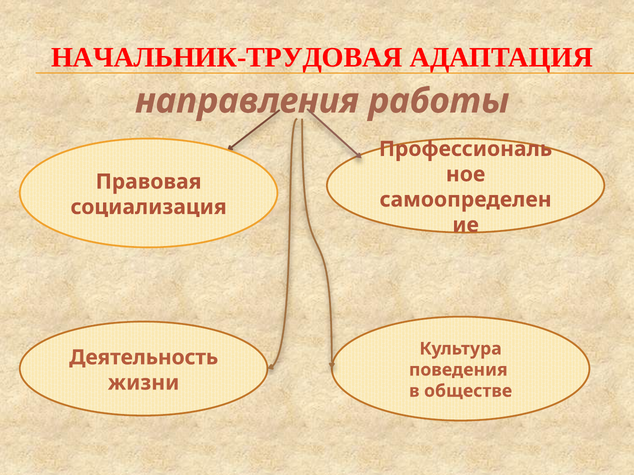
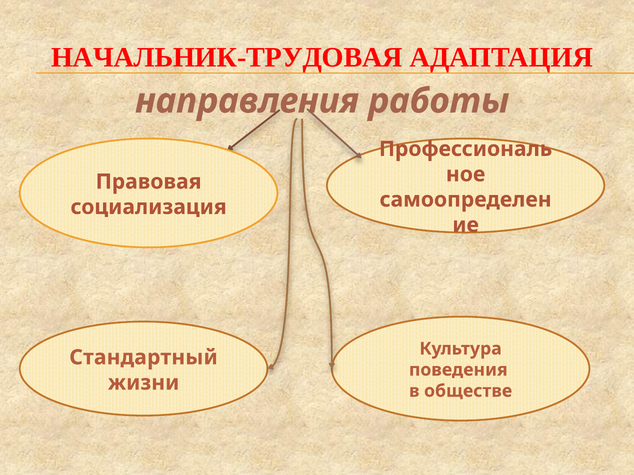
Деятельность: Деятельность -> Стандартный
